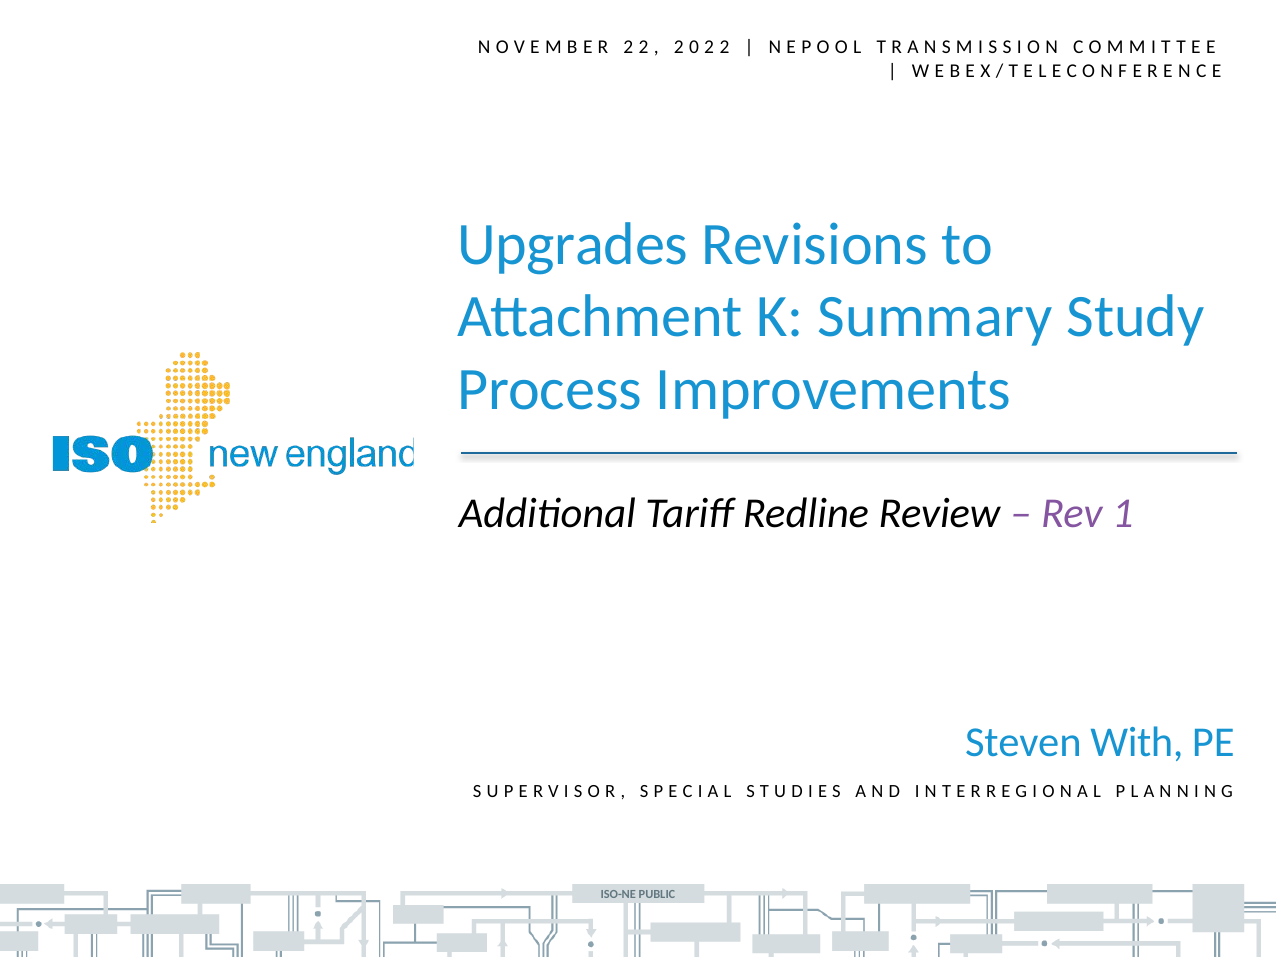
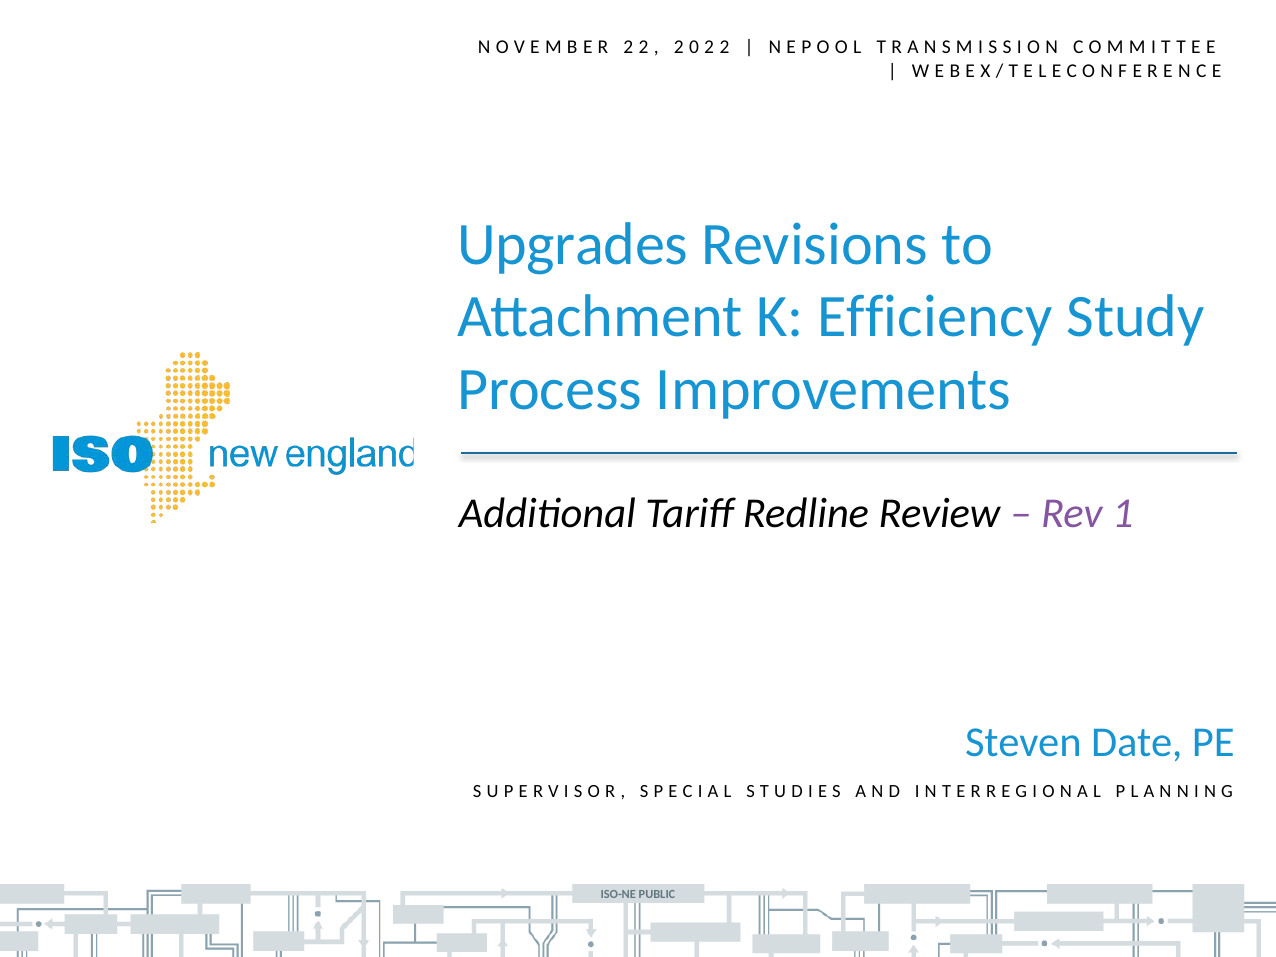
Summary: Summary -> Efficiency
With: With -> Date
